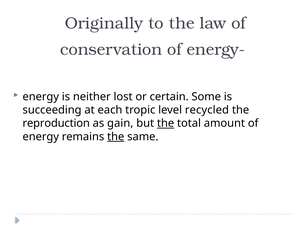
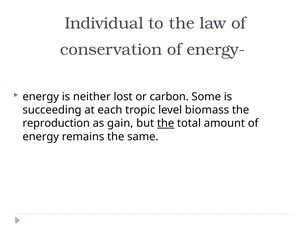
Originally: Originally -> Individual
certain: certain -> carbon
recycled: recycled -> biomass
the at (116, 137) underline: present -> none
